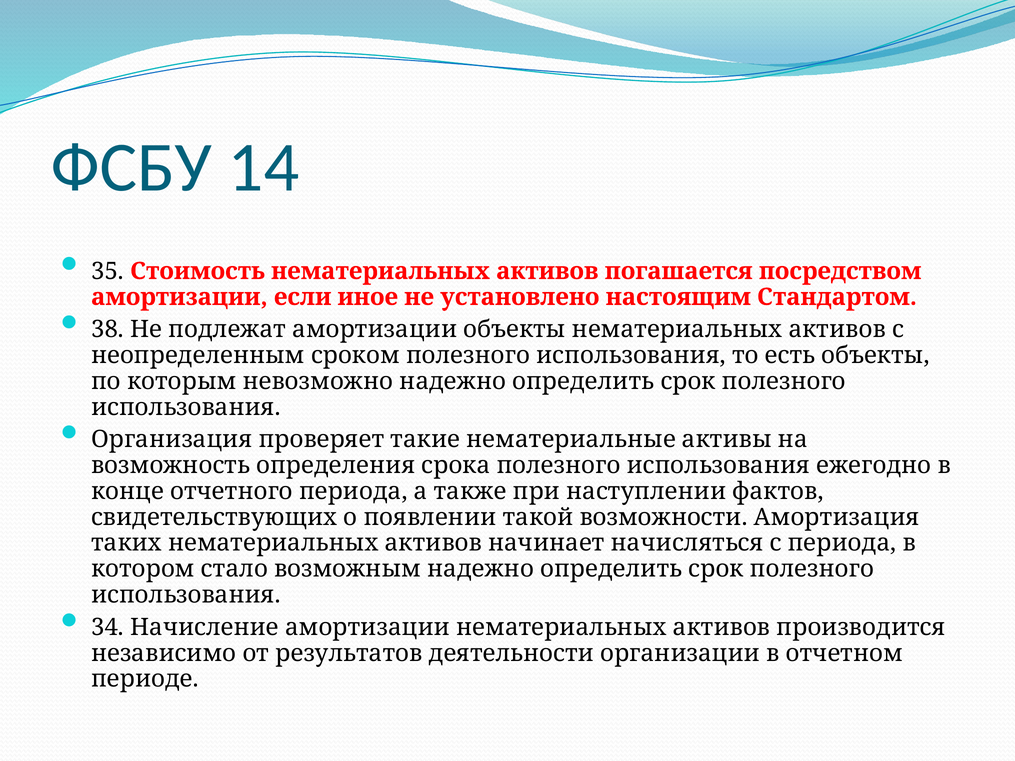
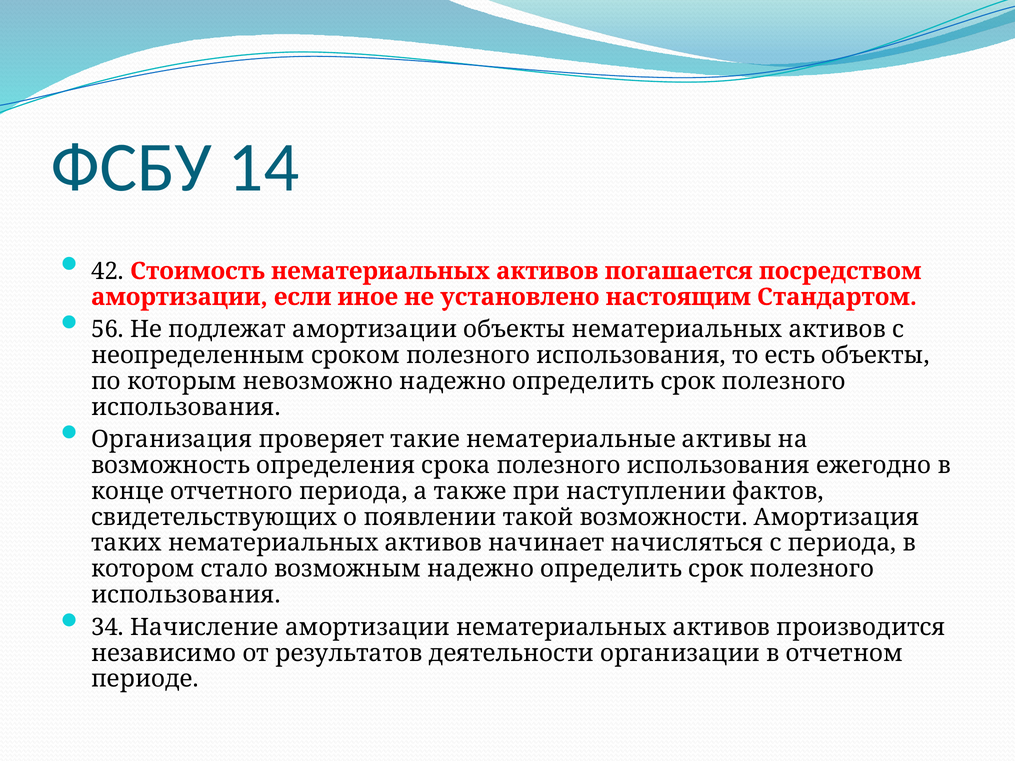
35: 35 -> 42
38: 38 -> 56
